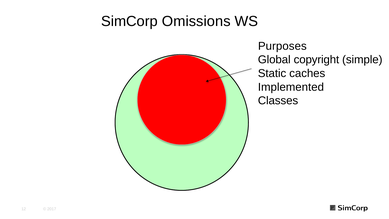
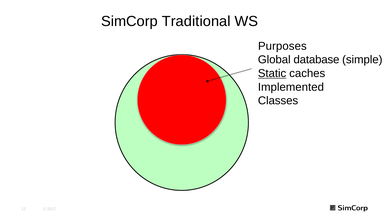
Omissions: Omissions -> Traditional
copyright: copyright -> database
Static underline: none -> present
